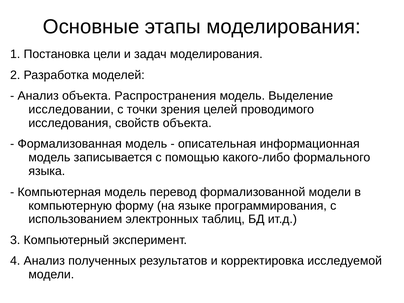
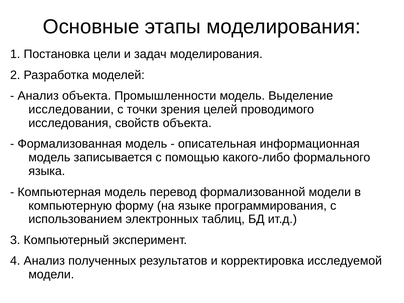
Распространения: Распространения -> Промышленности
